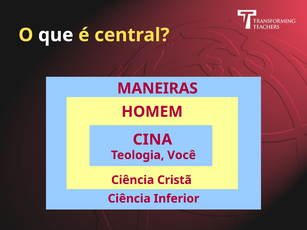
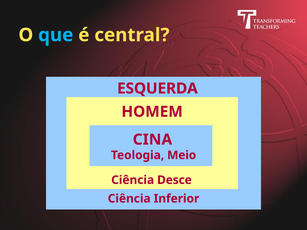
que colour: white -> light blue
MANEIRAS: MANEIRAS -> ESQUERDA
Você: Você -> Meio
Cristã: Cristã -> Desce
